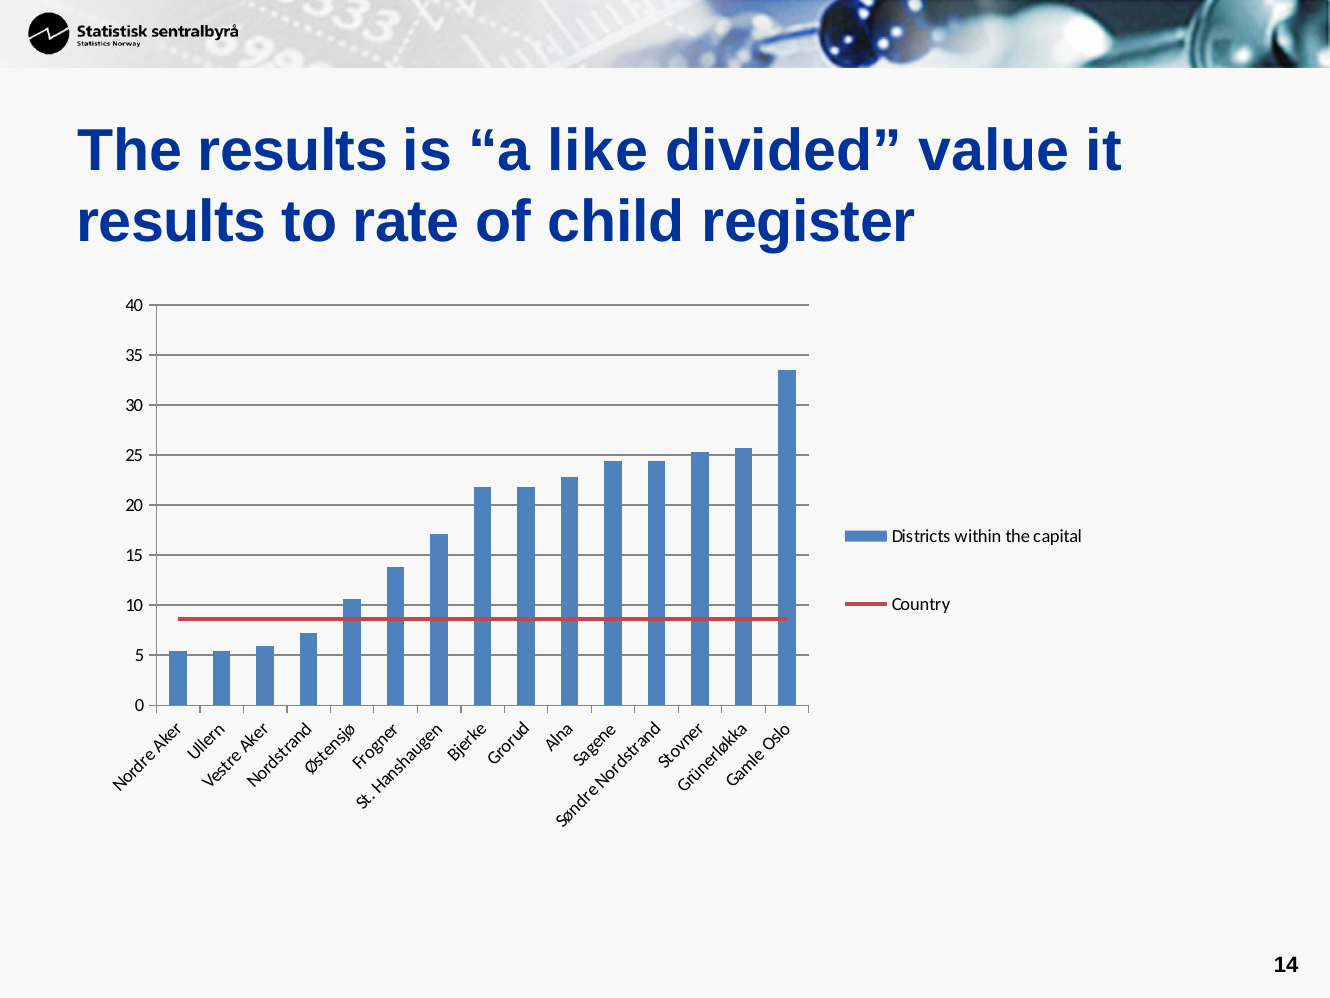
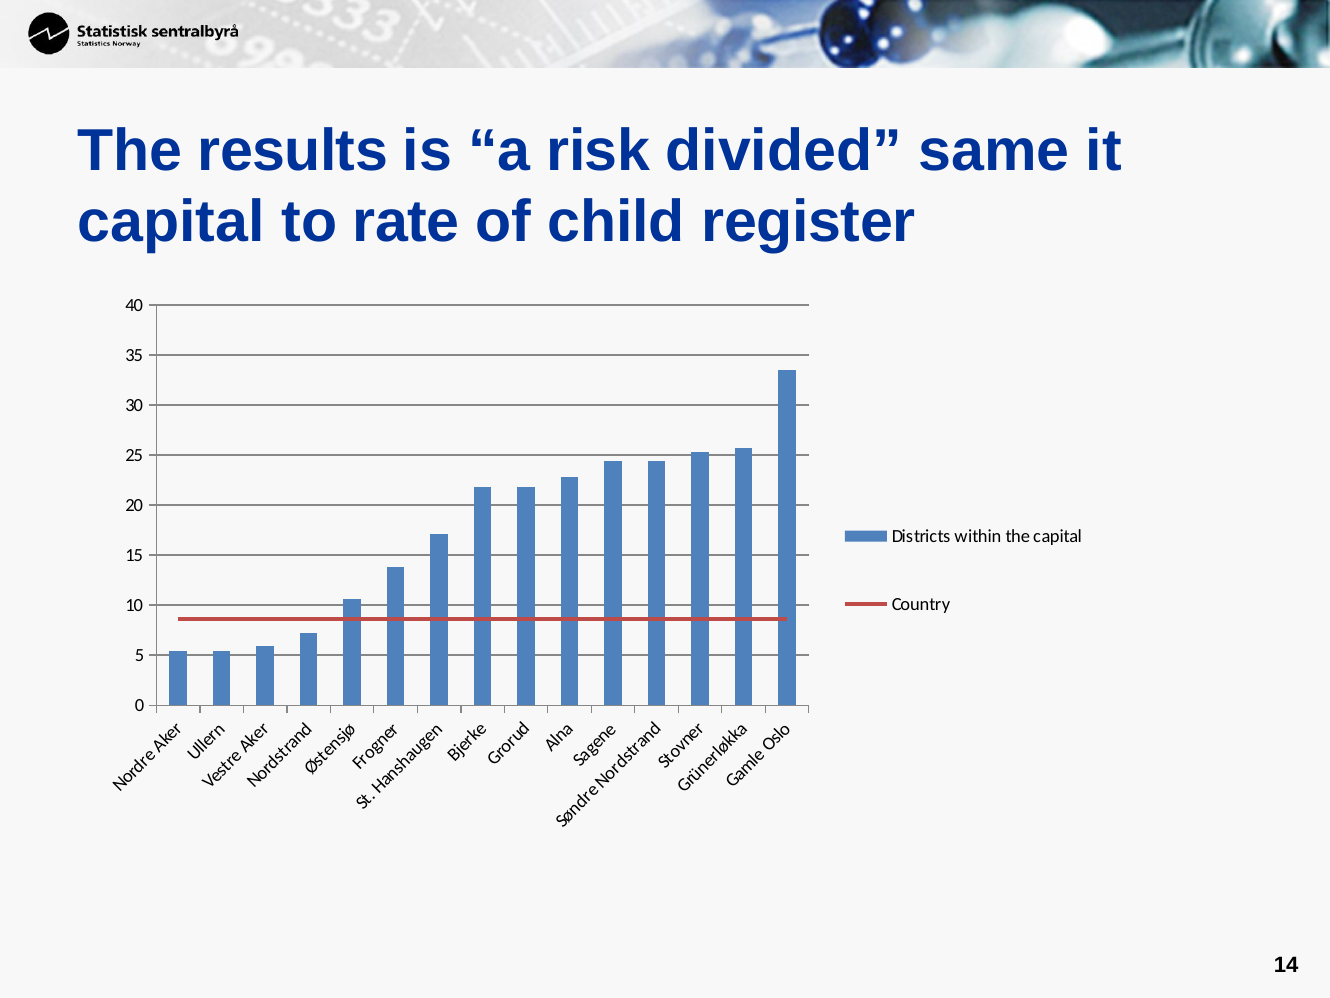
like: like -> risk
value: value -> same
results at (172, 221): results -> capital
